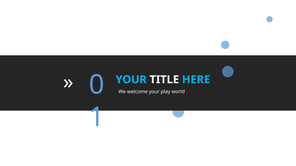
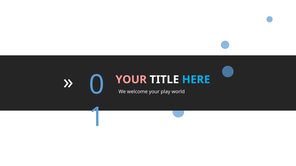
YOUR at (131, 80) colour: light blue -> pink
